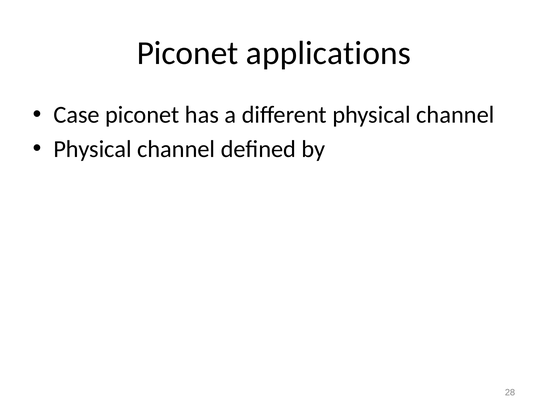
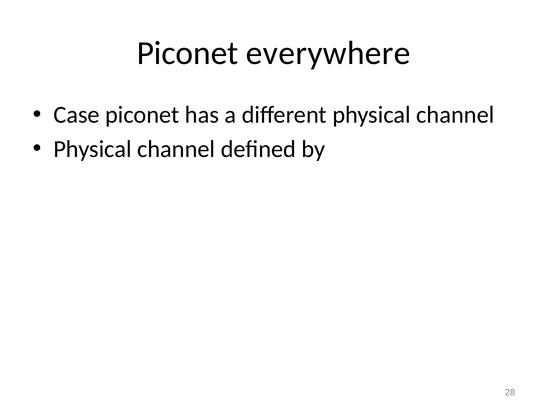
applications: applications -> everywhere
